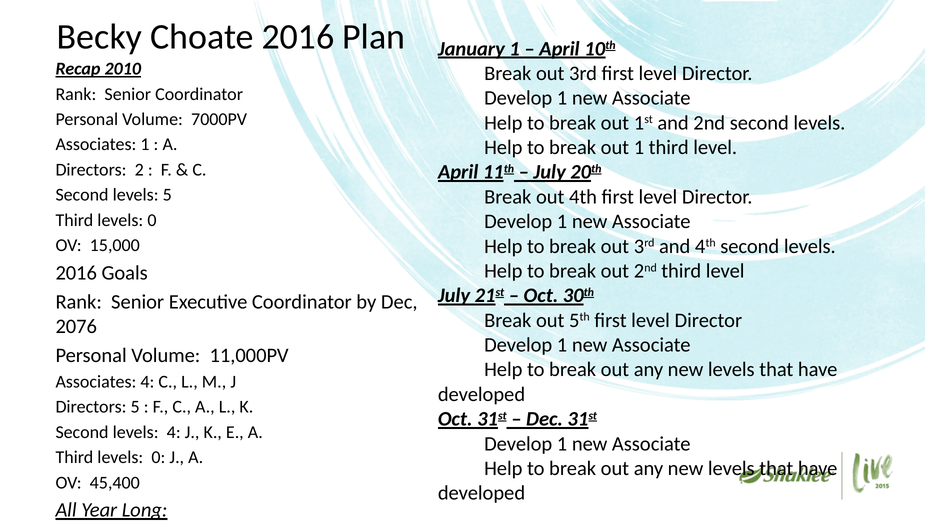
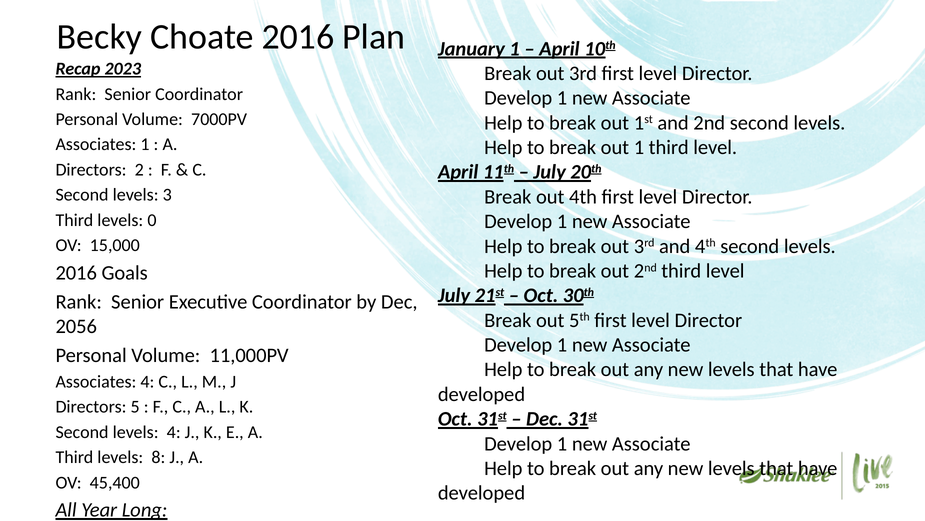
2010: 2010 -> 2023
levels 5: 5 -> 3
2076: 2076 -> 2056
0 at (158, 457): 0 -> 8
